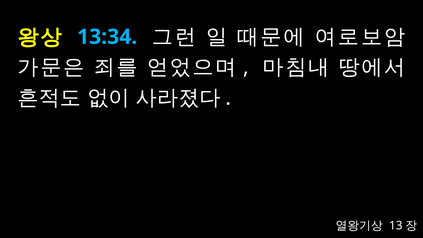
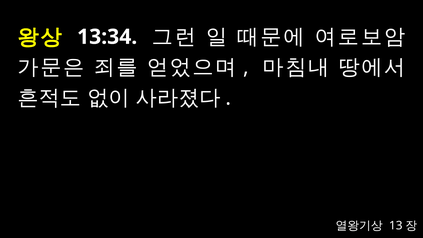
13:34 colour: light blue -> white
